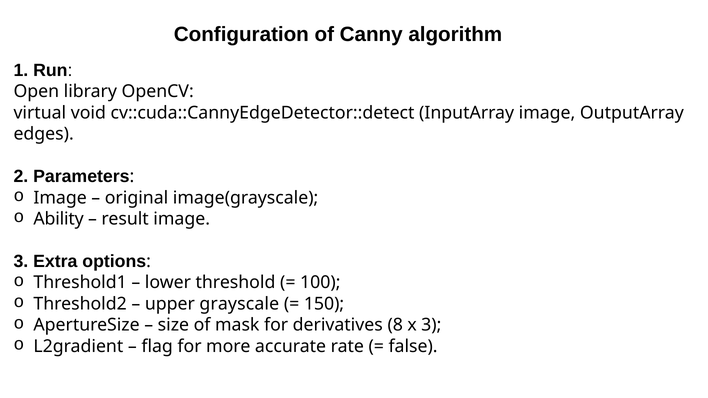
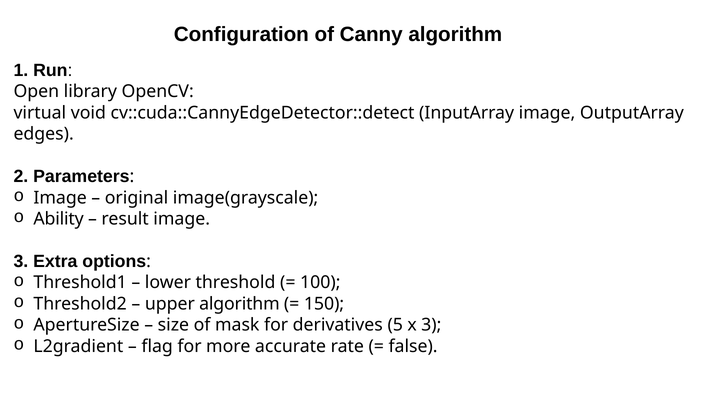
upper grayscale: grayscale -> algorithm
8: 8 -> 5
